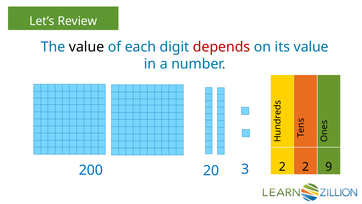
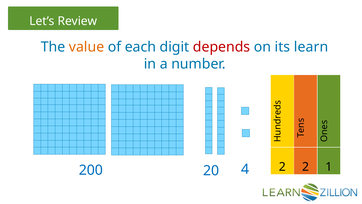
value at (87, 47) colour: black -> orange
its value: value -> learn
9: 9 -> 1
3: 3 -> 4
